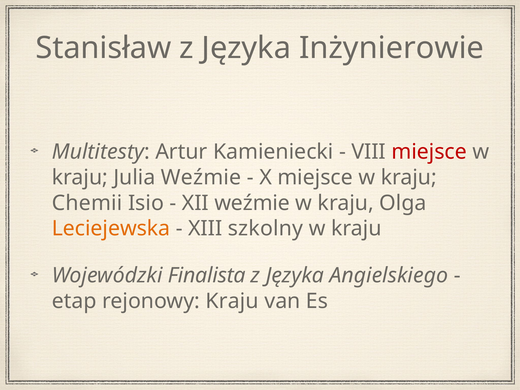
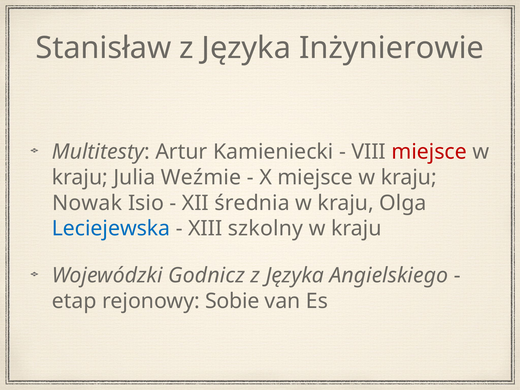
Chemii: Chemii -> Nowak
XII weźmie: weźmie -> średnia
Leciejewska colour: orange -> blue
Finalista: Finalista -> Godnicz
rejonowy Kraju: Kraju -> Sobie
